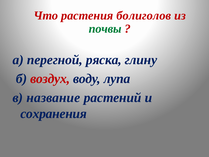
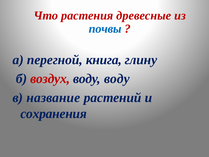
болиголов: болиголов -> древесные
почвы colour: green -> blue
ряска: ряска -> книга
воду лупа: лупа -> воду
